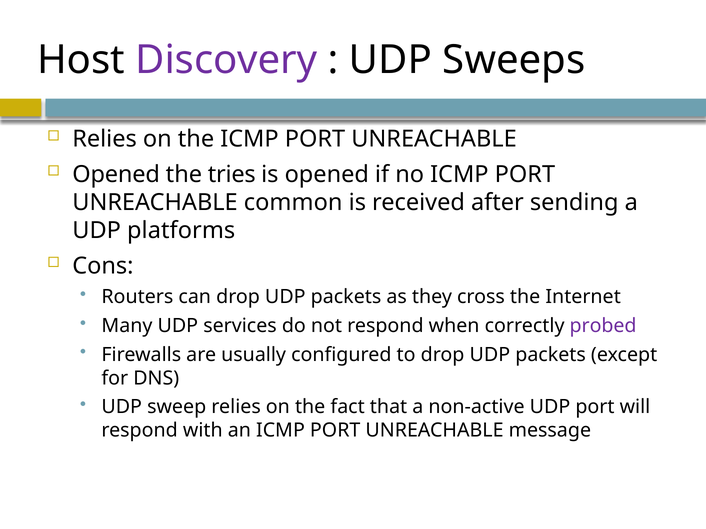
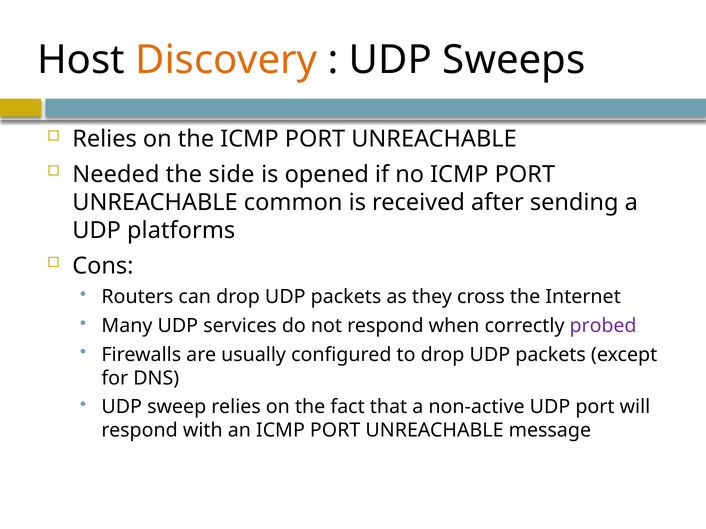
Discovery colour: purple -> orange
Opened at (116, 174): Opened -> Needed
tries: tries -> side
